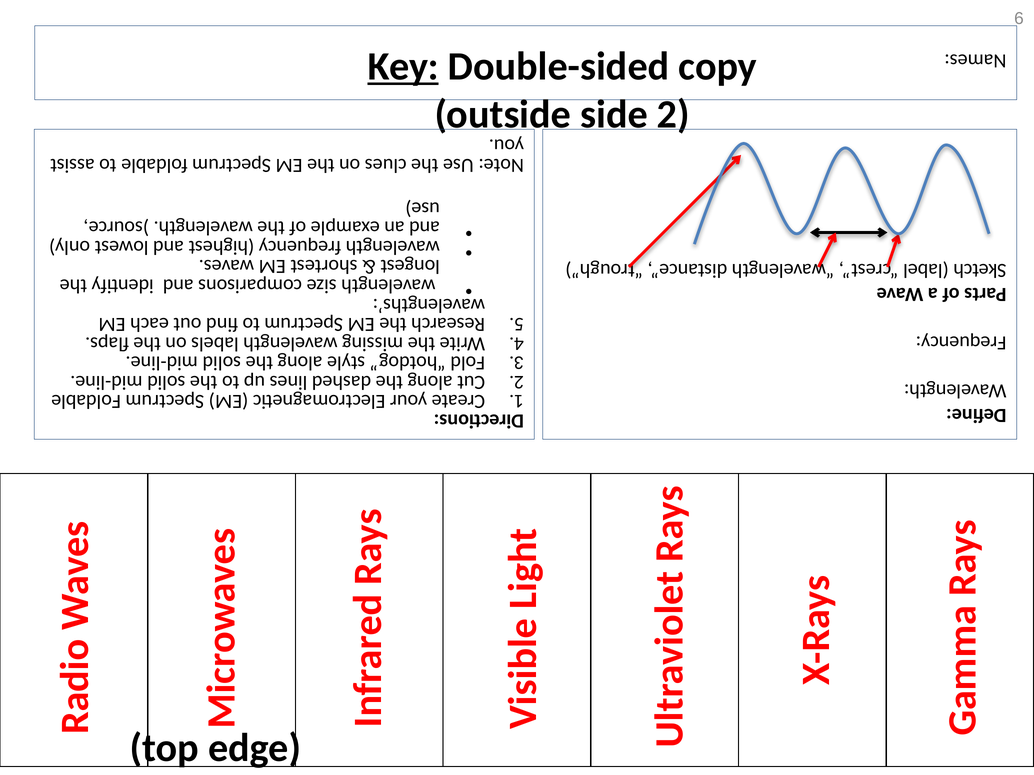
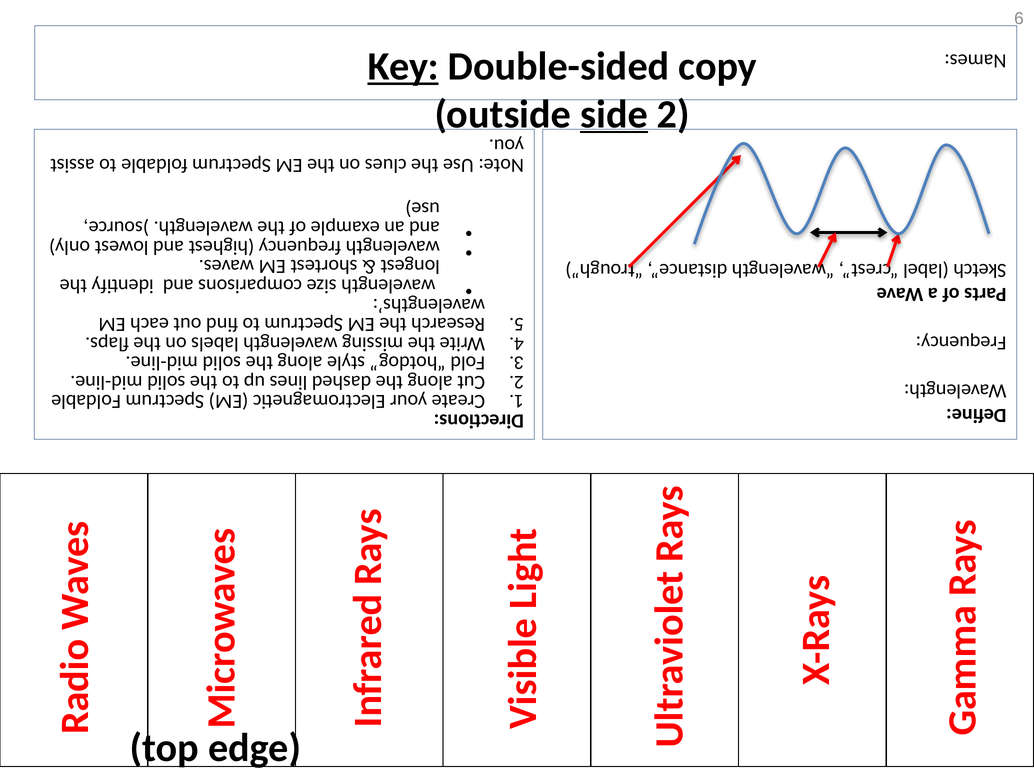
side underline: none -> present
